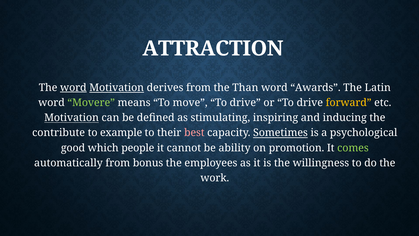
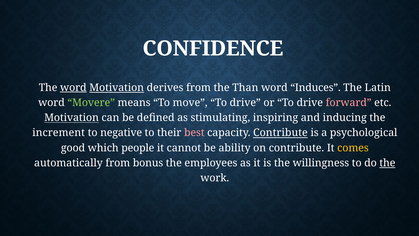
ATTRACTION: ATTRACTION -> CONFIDENCE
Awards: Awards -> Induces
forward colour: yellow -> pink
contribute: contribute -> increment
example: example -> negative
capacity Sometimes: Sometimes -> Contribute
on promotion: promotion -> contribute
comes colour: light green -> yellow
the at (387, 163) underline: none -> present
